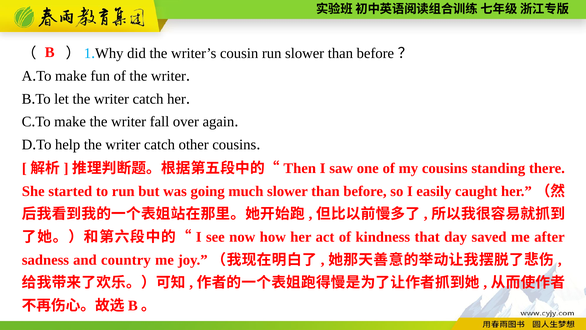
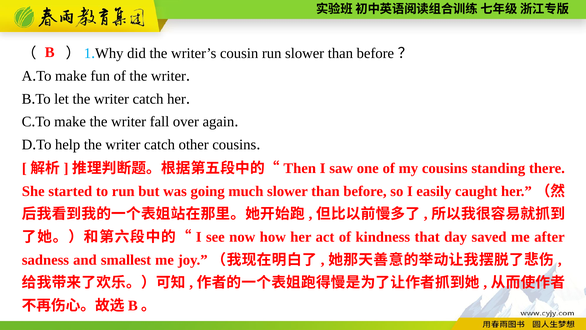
country: country -> smallest
